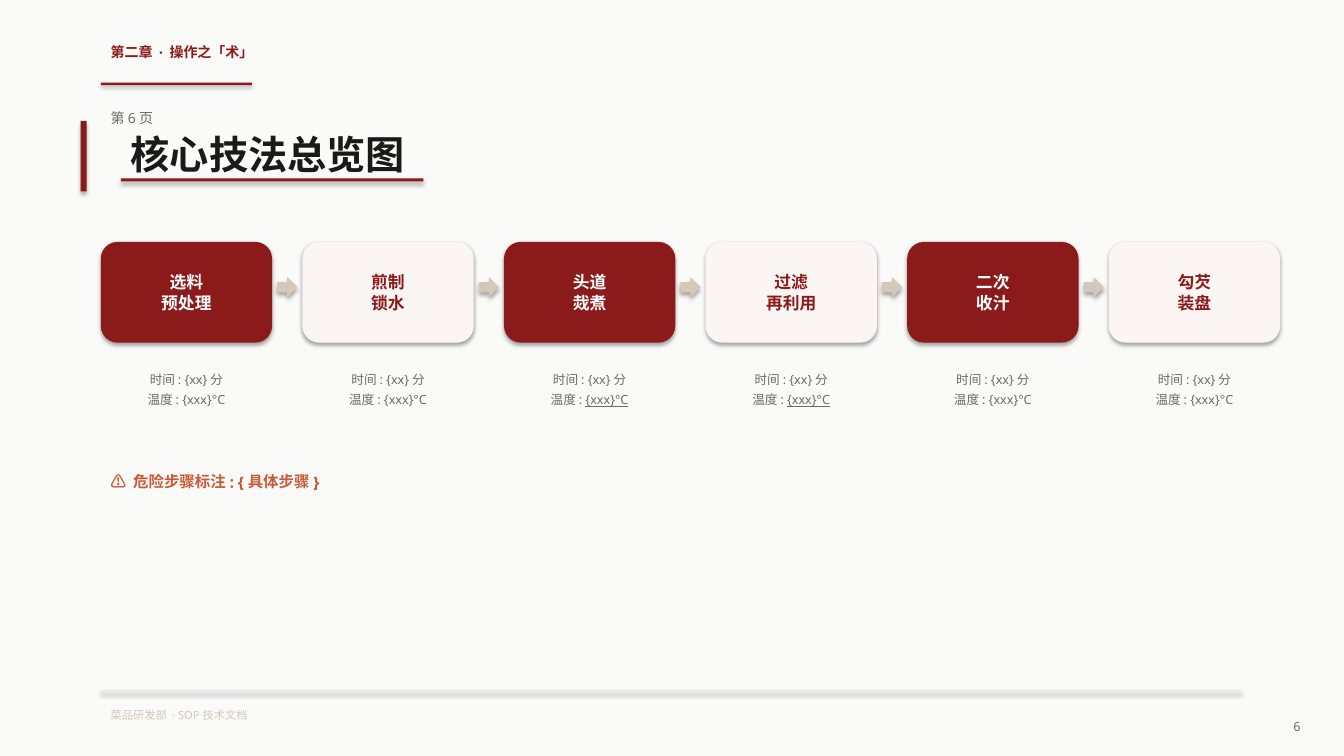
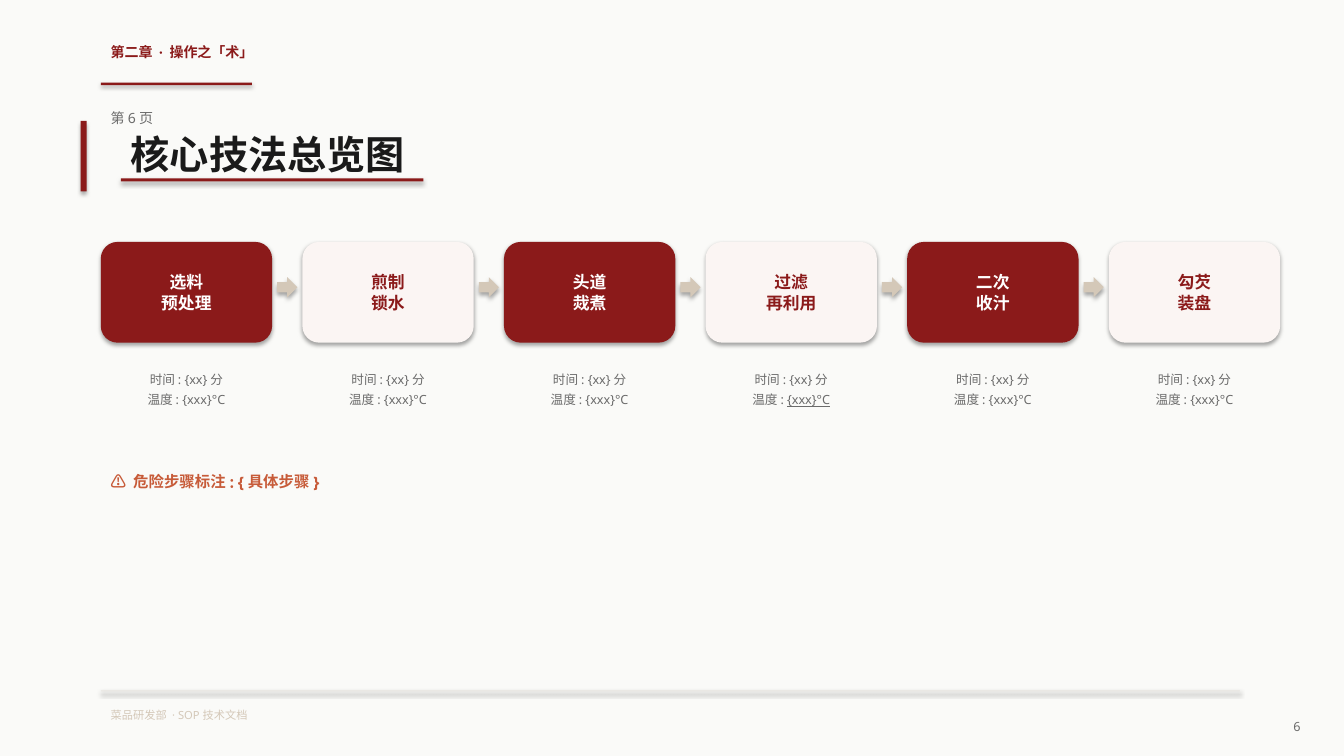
xxx}°C at (607, 400) underline: present -> none
